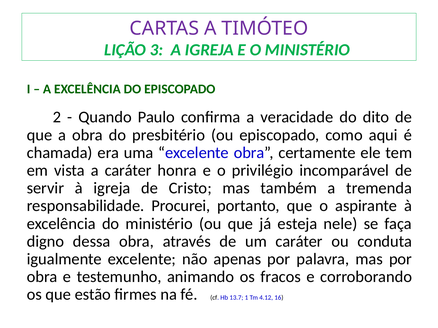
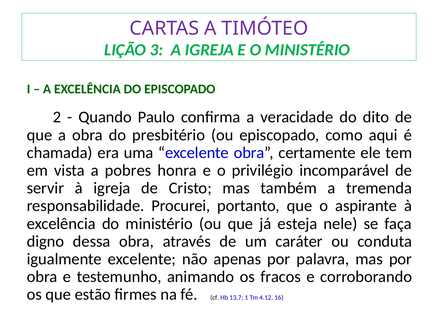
a caráter: caráter -> pobres
